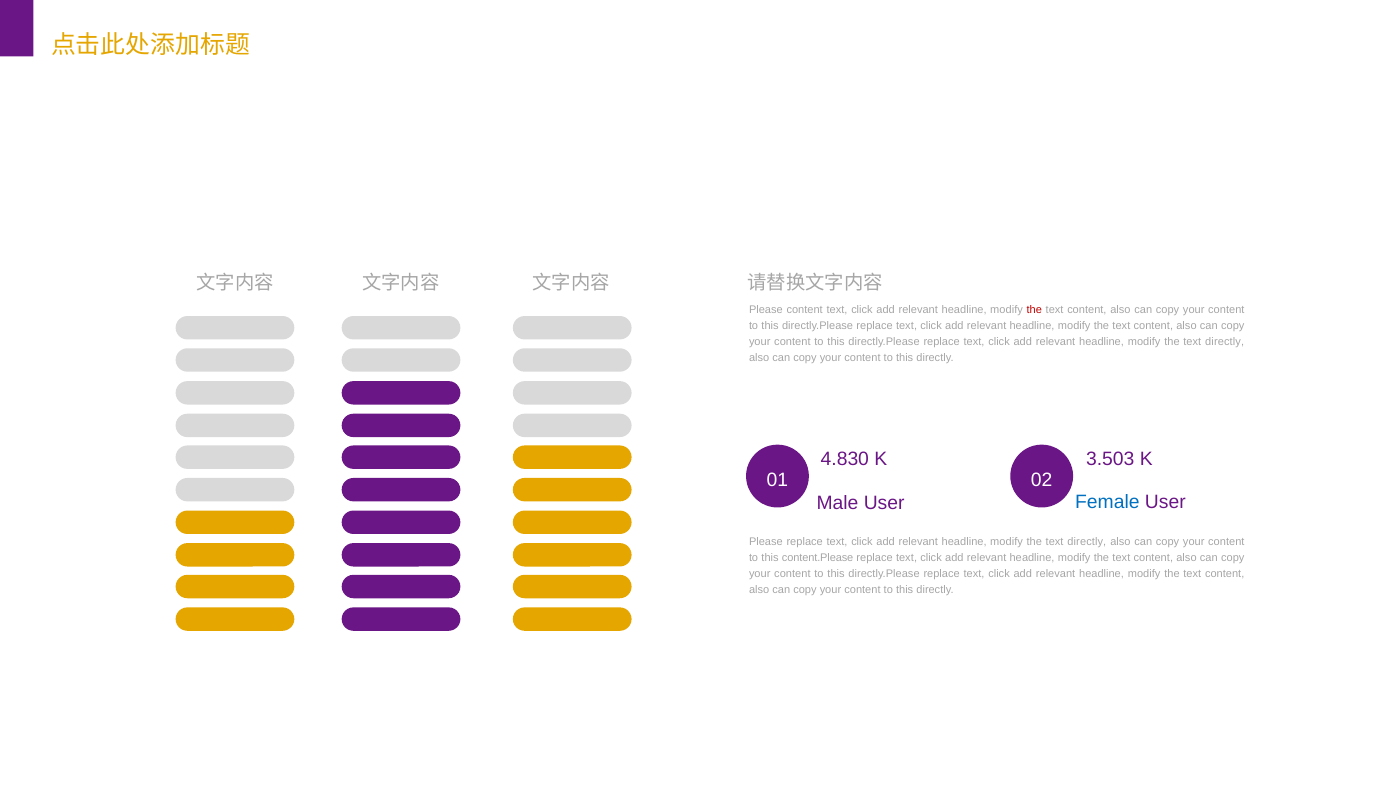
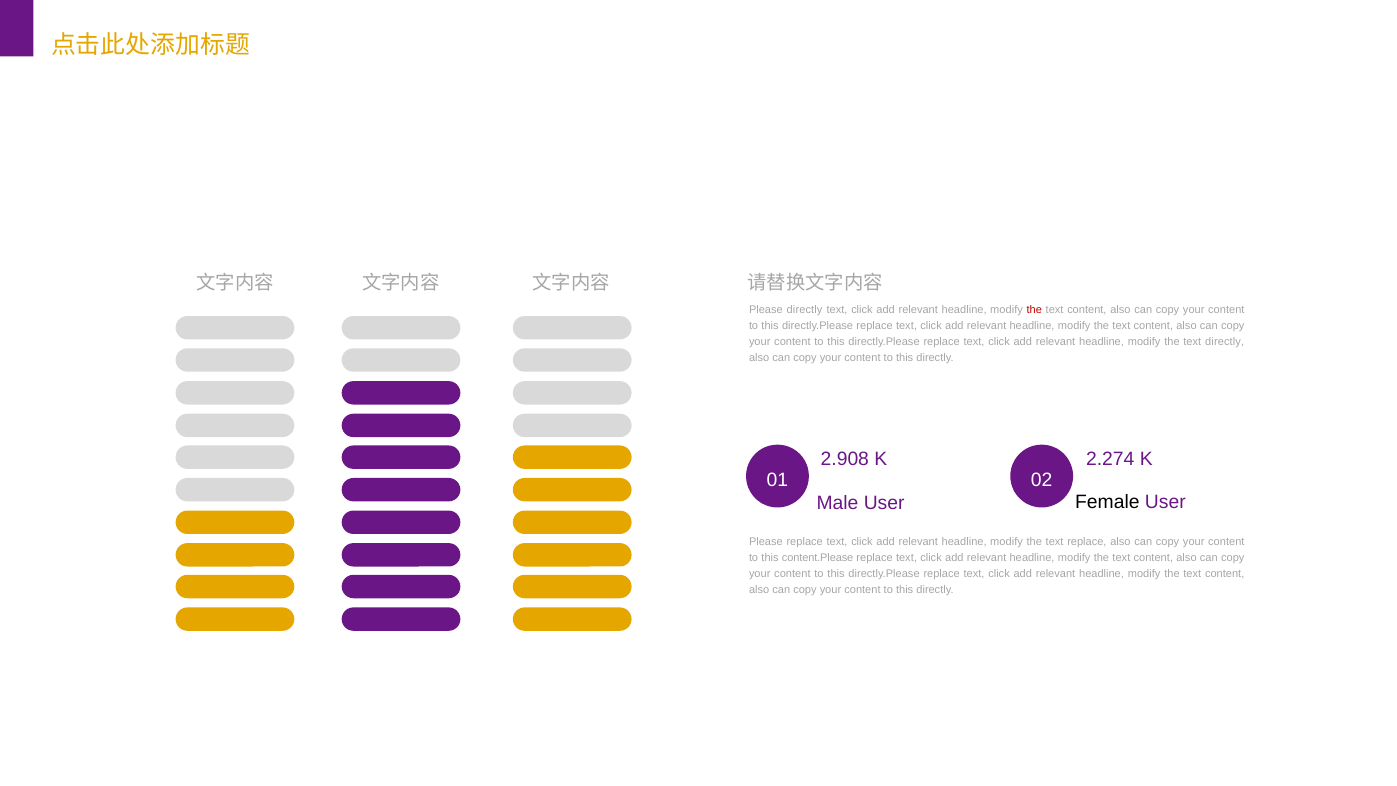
Please content: content -> directly
4.830: 4.830 -> 2.908
3.503: 3.503 -> 2.274
Female colour: blue -> black
directly at (1087, 542): directly -> replace
